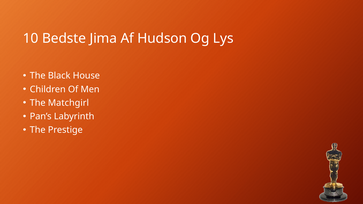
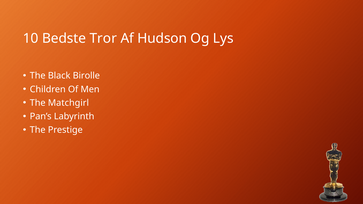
Jima: Jima -> Tror
House: House -> Birolle
